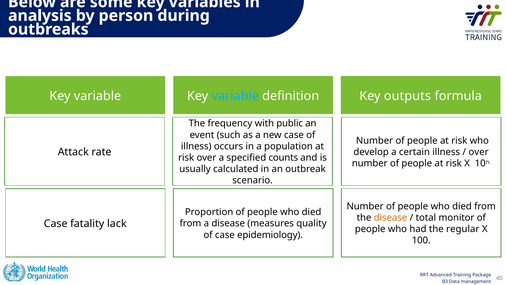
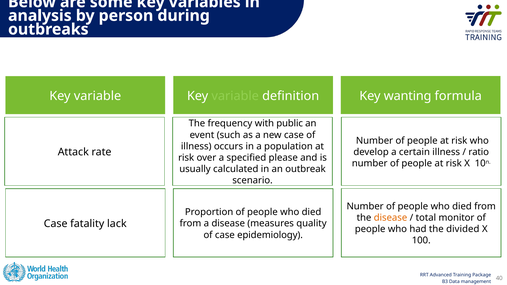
variable at (235, 96) colour: light blue -> light green
outputs: outputs -> wanting
over at (479, 152): over -> ratio
counts: counts -> please
regular: regular -> divided
